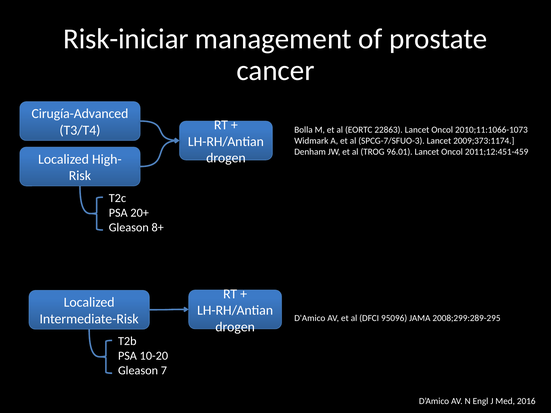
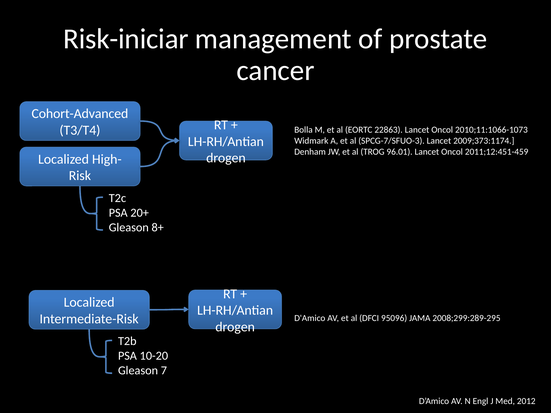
Cirugía-Advanced: Cirugía-Advanced -> Cohort-Advanced
2016: 2016 -> 2012
